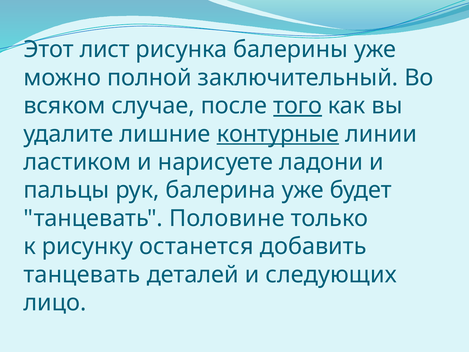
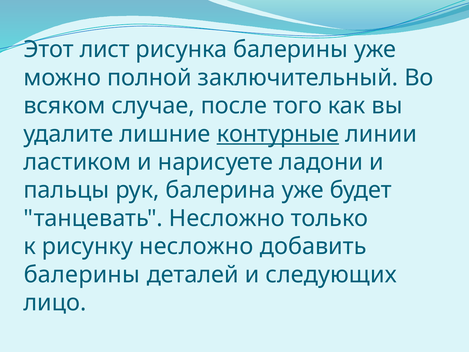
того underline: present -> none
танцевать Половине: Половине -> Несложно
рисунку останется: останется -> несложно
танцевать at (82, 275): танцевать -> балерины
